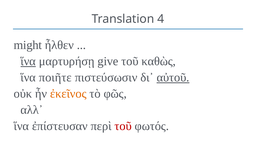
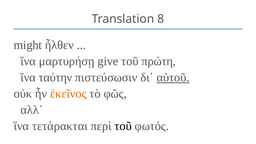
4: 4 -> 8
ἵνα at (28, 61) underline: present -> none
καθὼς: καθὼς -> πρώτη
ποιῆτε: ποιῆτε -> ταύτην
ἐπίστευσαν: ἐπίστευσαν -> τετάρακται
τοῦ at (123, 126) colour: red -> black
